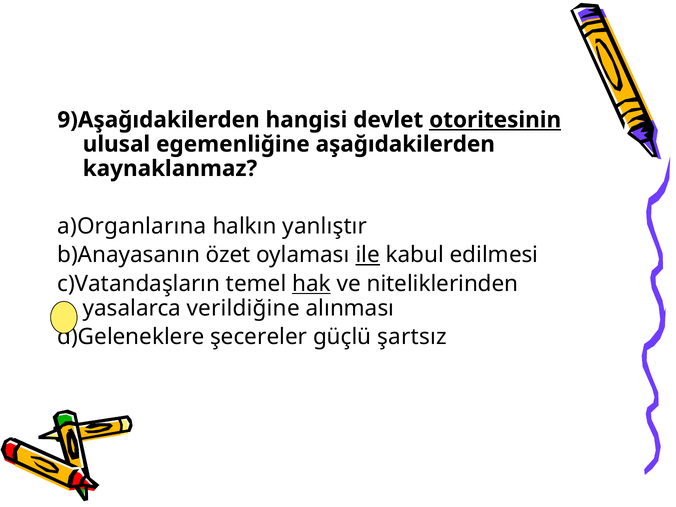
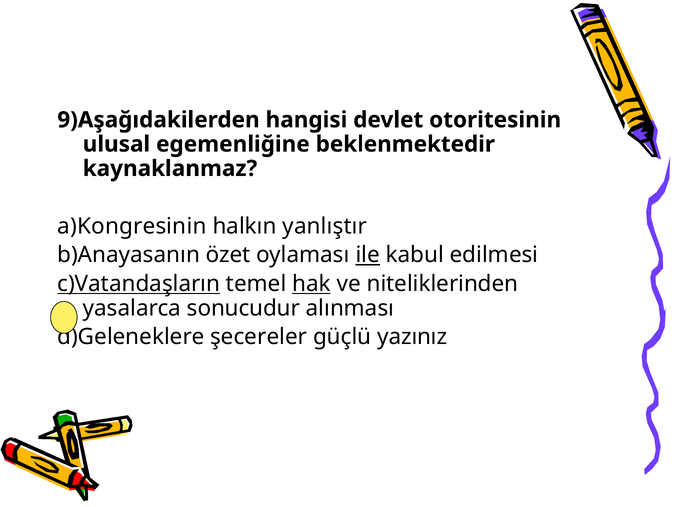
otoritesinin underline: present -> none
aşağıdakilerden: aşağıdakilerden -> beklenmektedir
a)Organlarına: a)Organlarına -> a)Kongresinin
c)Vatandaşların underline: none -> present
verildiğine: verildiğine -> sonucudur
şartsız: şartsız -> yazınız
